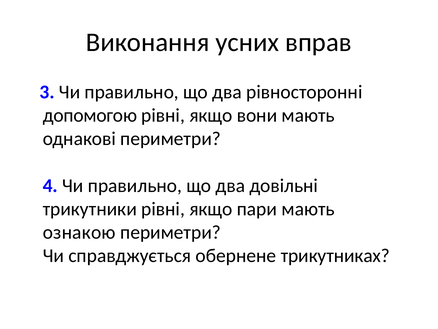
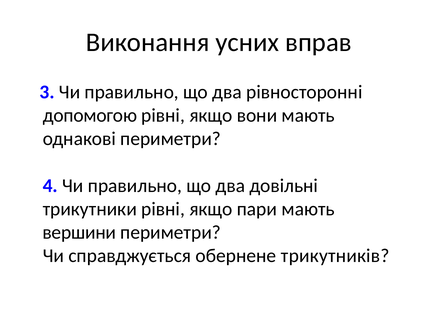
ознакою: ознакою -> вершини
трикутниках: трикутниках -> трикутників
